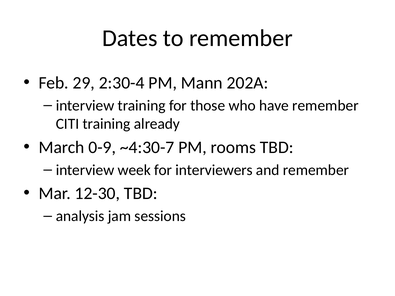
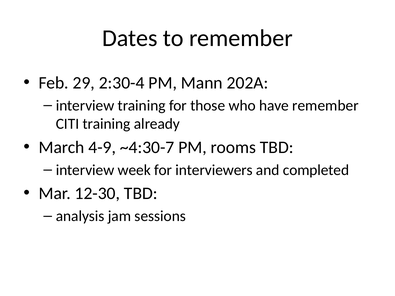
0-9: 0-9 -> 4-9
and remember: remember -> completed
